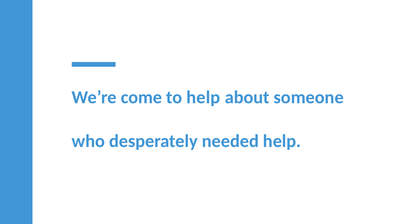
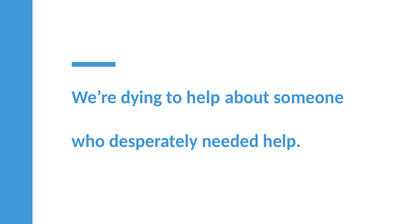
come: come -> dying
